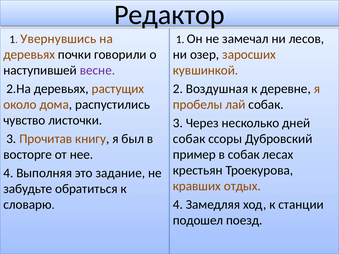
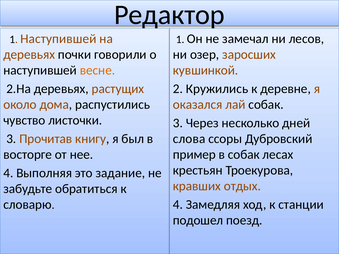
1 Увернувшись: Увернувшись -> Наступившей
весне colour: purple -> orange
Воздушная: Воздушная -> Кружились
пробелы: пробелы -> оказался
собак at (189, 139): собак -> слова
